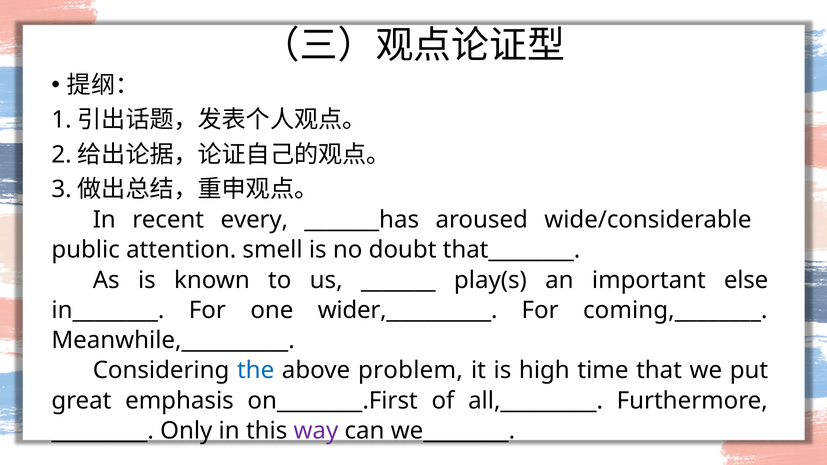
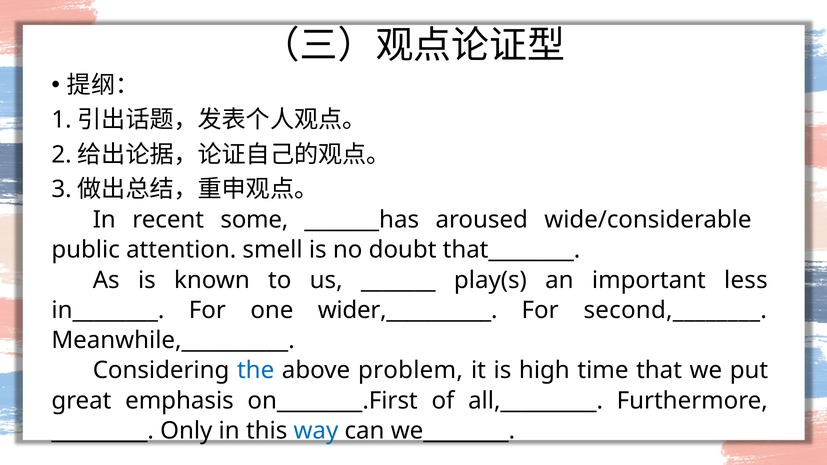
every: every -> some
else: else -> less
coming,________: coming,________ -> second,________
way colour: purple -> blue
